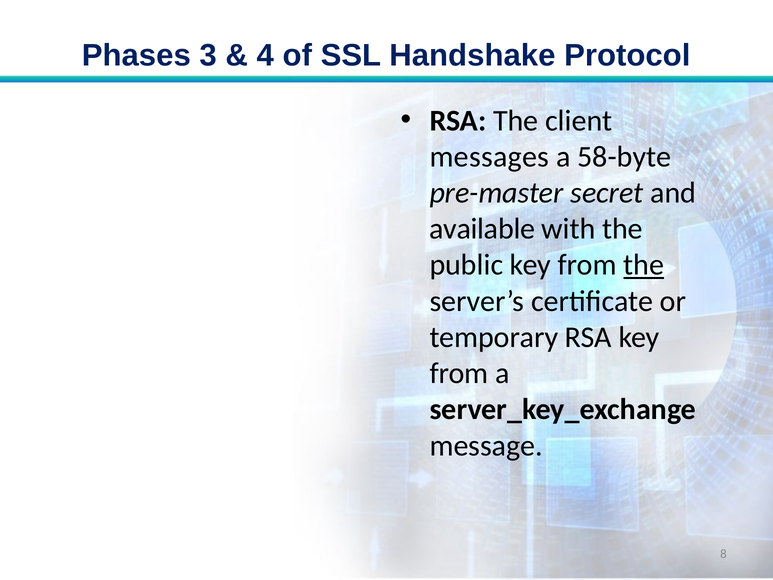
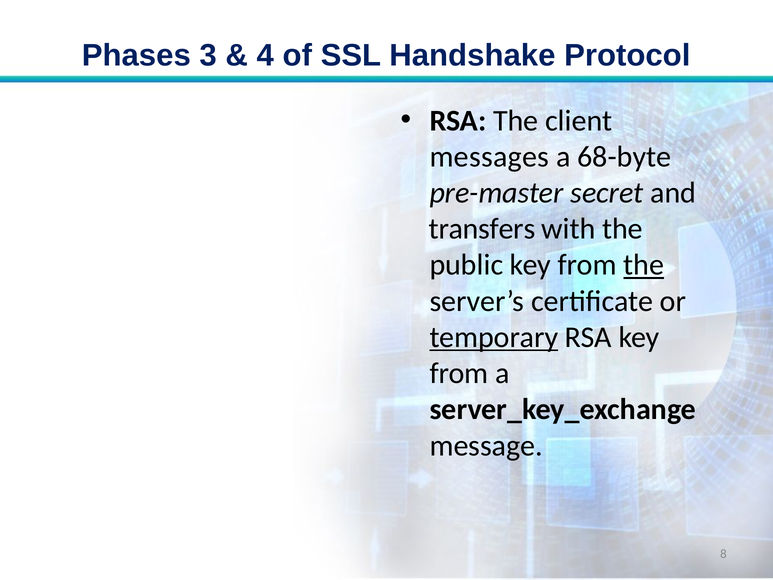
58-byte: 58-byte -> 68-byte
available: available -> transfers
temporary underline: none -> present
